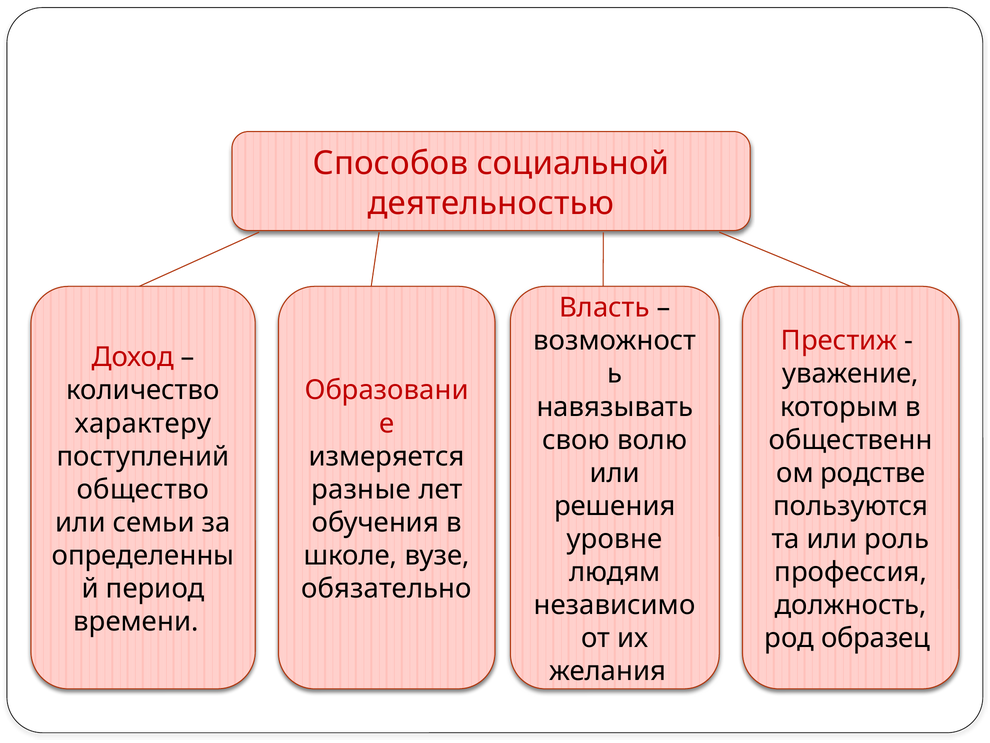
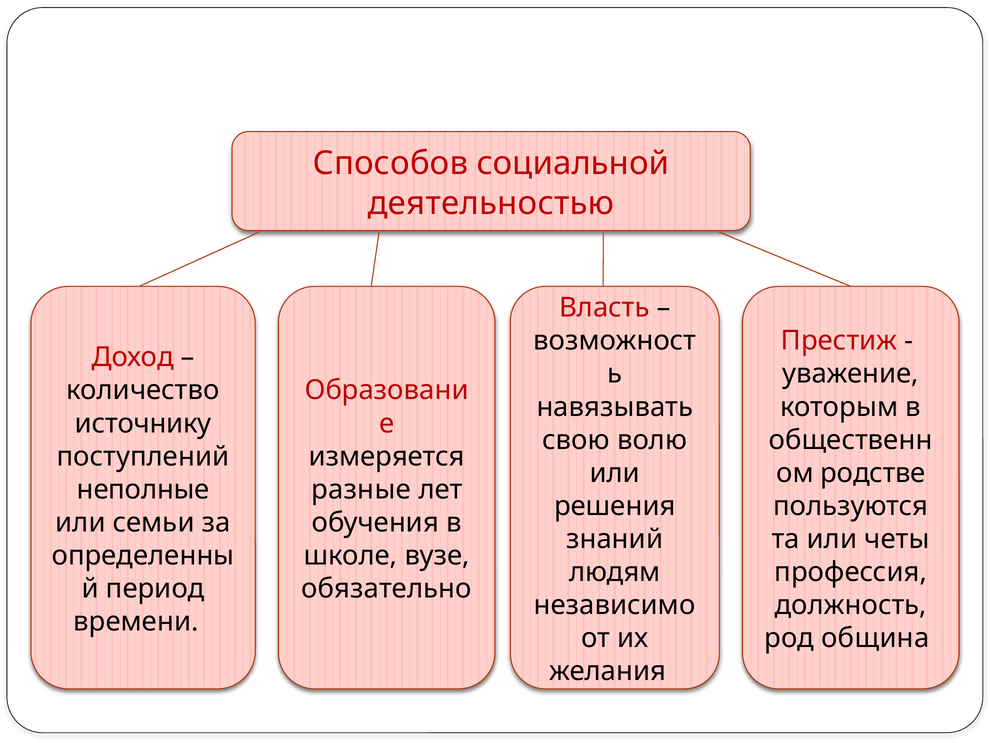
характеру: характеру -> источнику
общество: общество -> неполные
уровне: уровне -> знаний
роль: роль -> четы
образец: образец -> община
